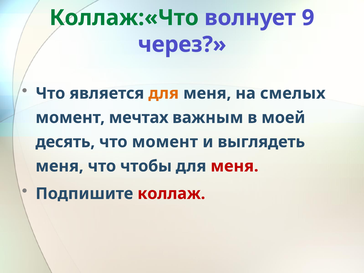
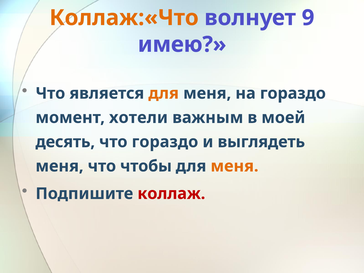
Коллаж:«Что colour: green -> orange
через: через -> имею
на смелых: смелых -> гораздо
мечтах: мечтах -> хотели
что момент: момент -> гораздо
меня at (235, 166) colour: red -> orange
